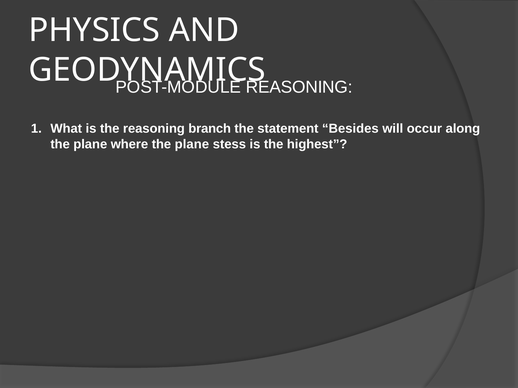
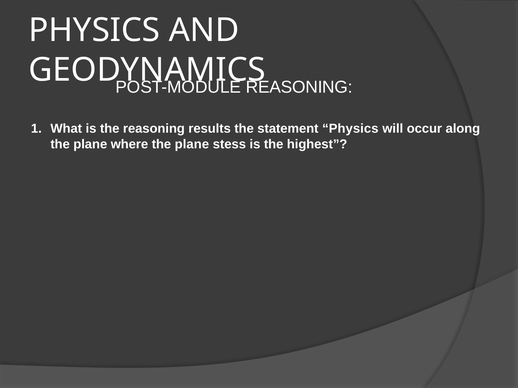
branch: branch -> results
statement Besides: Besides -> Physics
